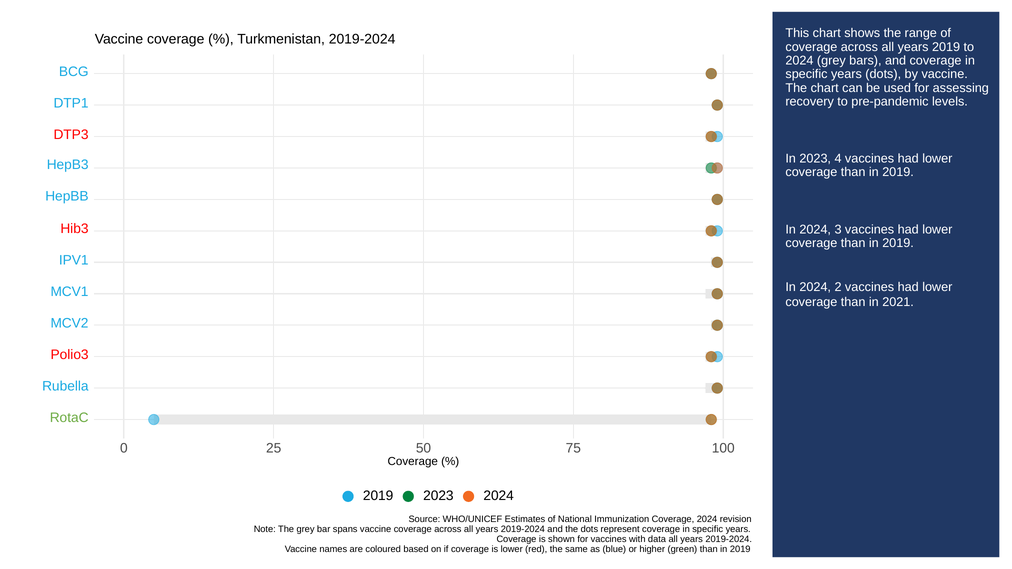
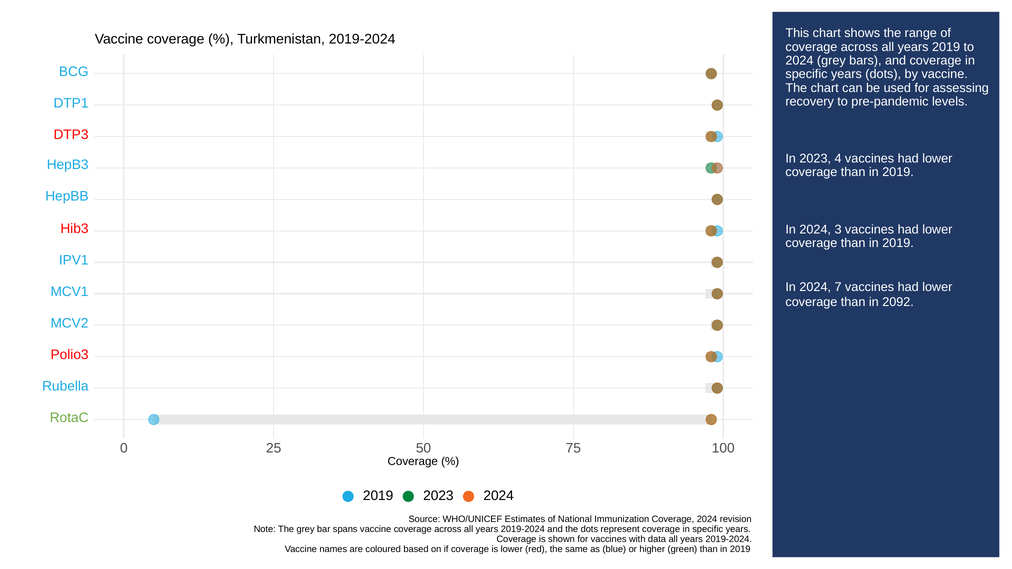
2: 2 -> 7
2021: 2021 -> 2092
